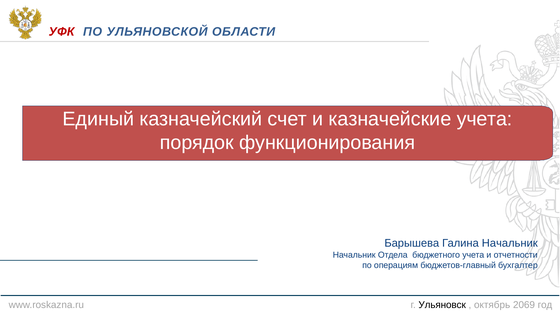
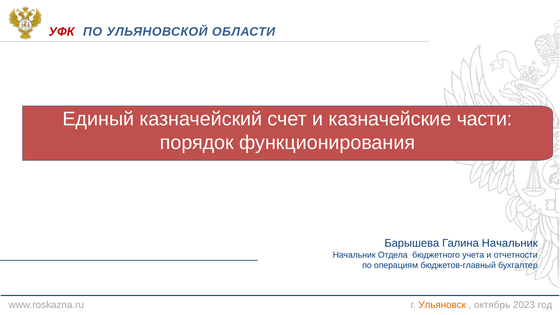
казначейские учета: учета -> части
Ульяновск colour: black -> orange
2069: 2069 -> 2023
